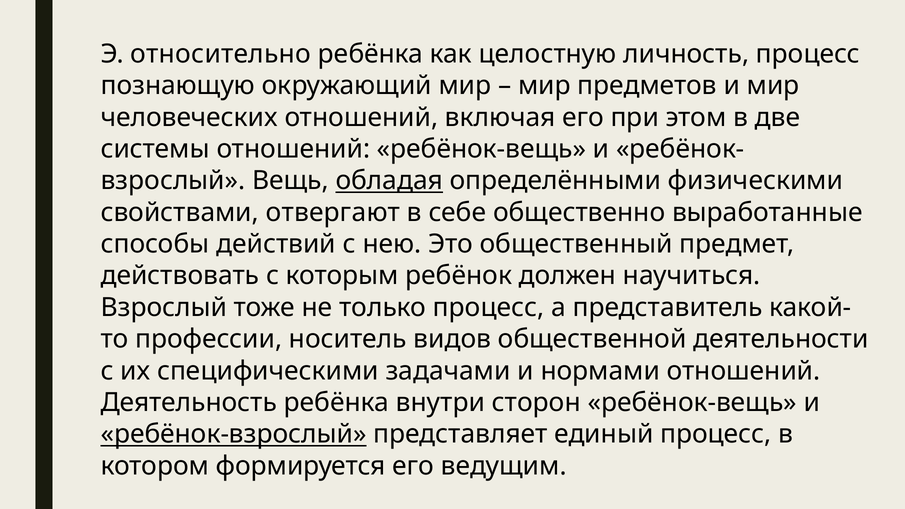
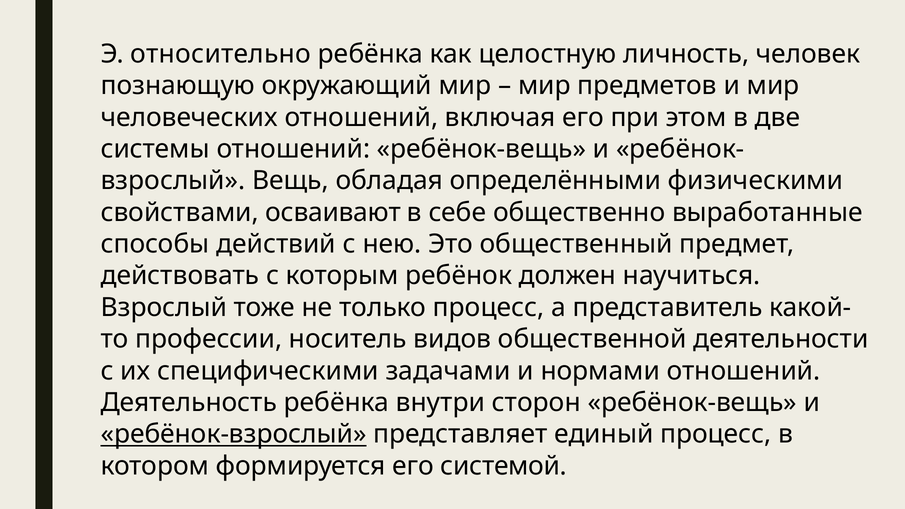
личность процесс: процесс -> человек
обладая underline: present -> none
отвергают: отвергают -> осваивают
ведущим: ведущим -> системой
